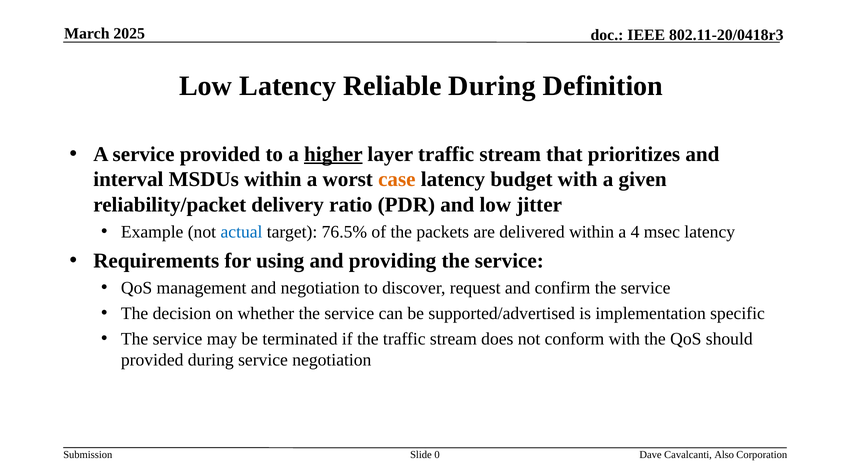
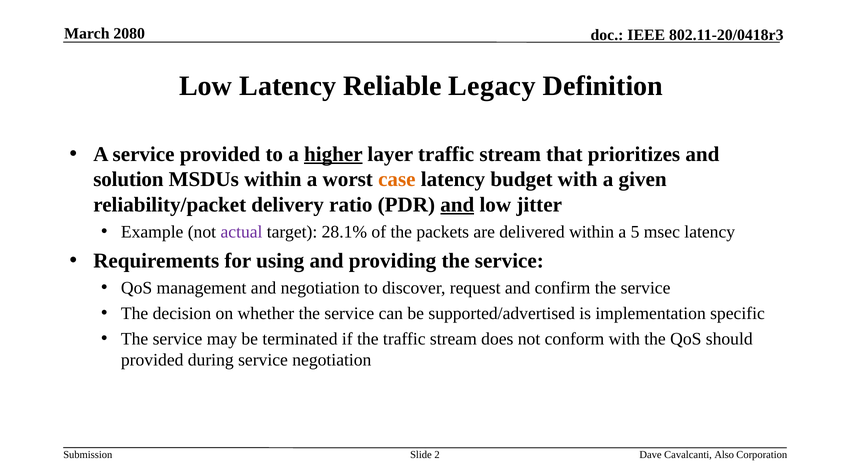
2025: 2025 -> 2080
Reliable During: During -> Legacy
interval: interval -> solution
and at (457, 205) underline: none -> present
actual colour: blue -> purple
76.5%: 76.5% -> 28.1%
4: 4 -> 5
0: 0 -> 2
